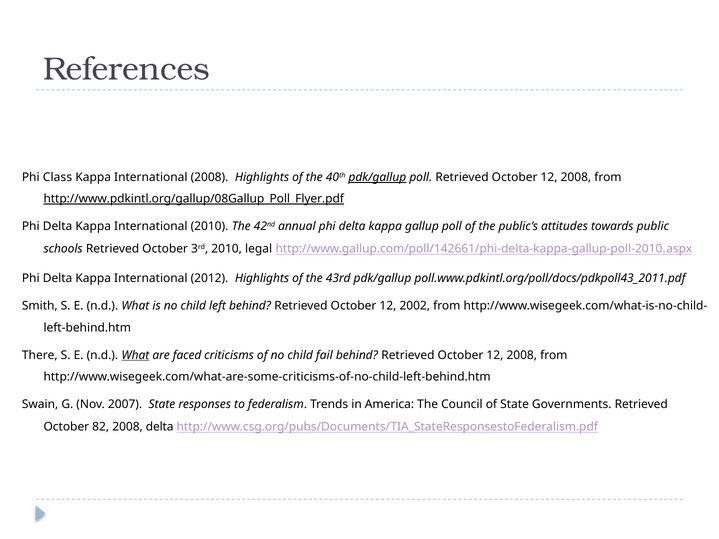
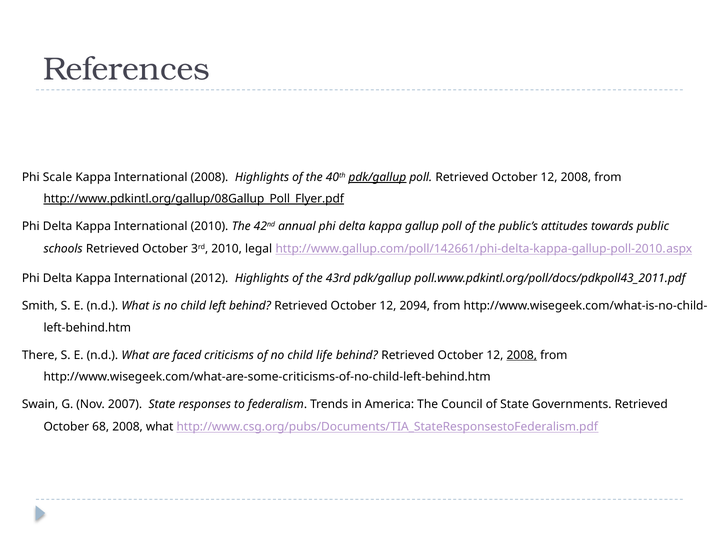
Class: Class -> Scale
2002: 2002 -> 2094
What at (135, 355) underline: present -> none
fail: fail -> life
2008 at (522, 355) underline: none -> present
82: 82 -> 68
2008 delta: delta -> what
